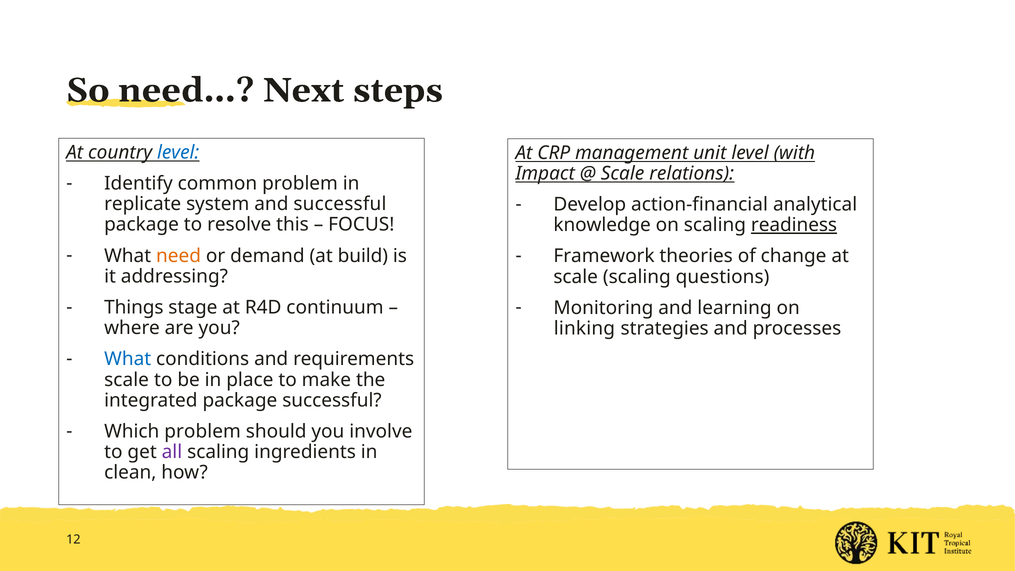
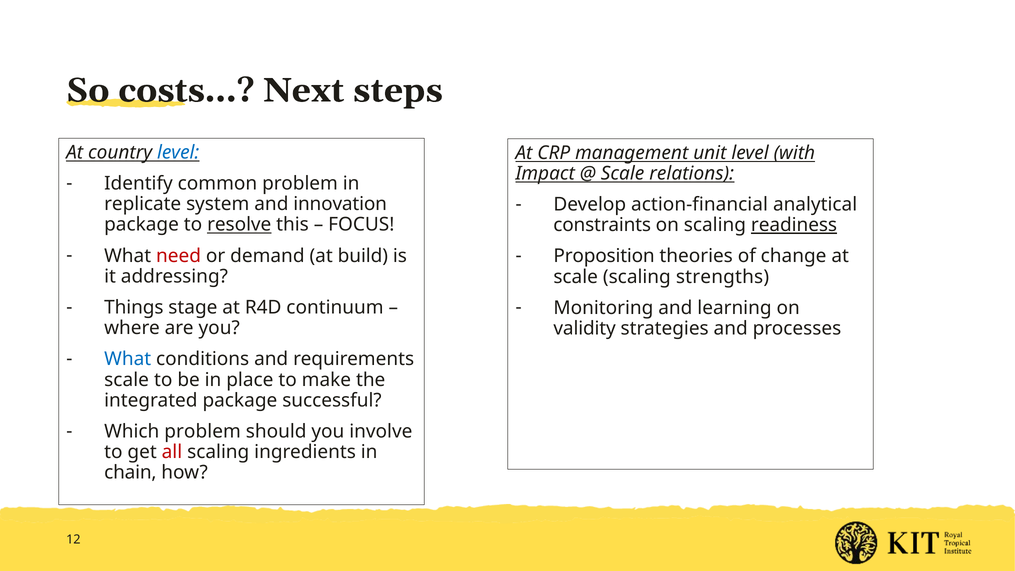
need…: need… -> costs…
and successful: successful -> innovation
resolve underline: none -> present
knowledge: knowledge -> constraints
need colour: orange -> red
Framework: Framework -> Proposition
questions: questions -> strengths
linking: linking -> validity
all colour: purple -> red
clean: clean -> chain
